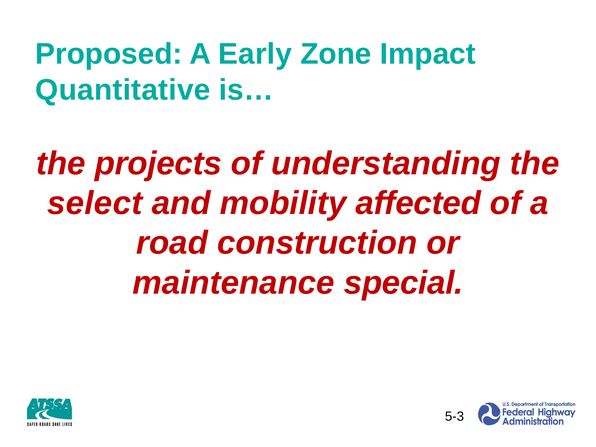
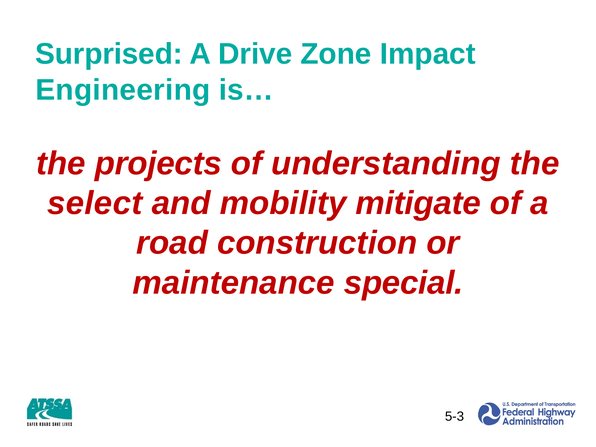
Proposed: Proposed -> Surprised
Early: Early -> Drive
Quantitative: Quantitative -> Engineering
affected: affected -> mitigate
